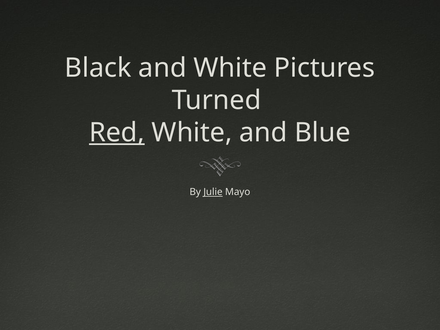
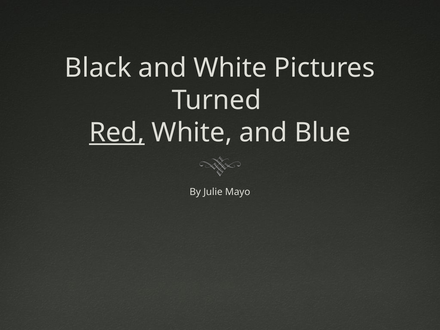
Julie underline: present -> none
